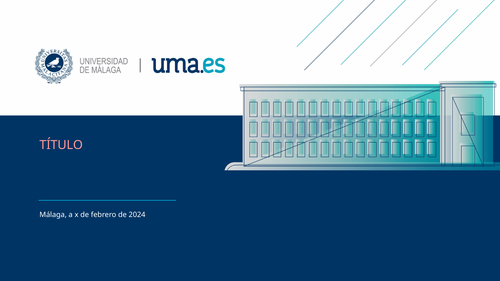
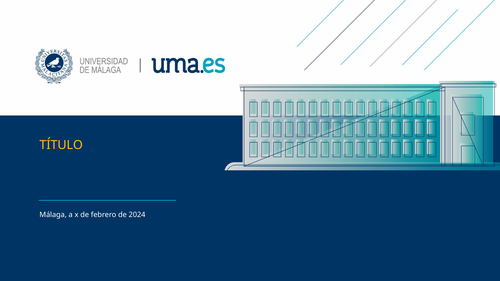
TÍTULO colour: pink -> yellow
